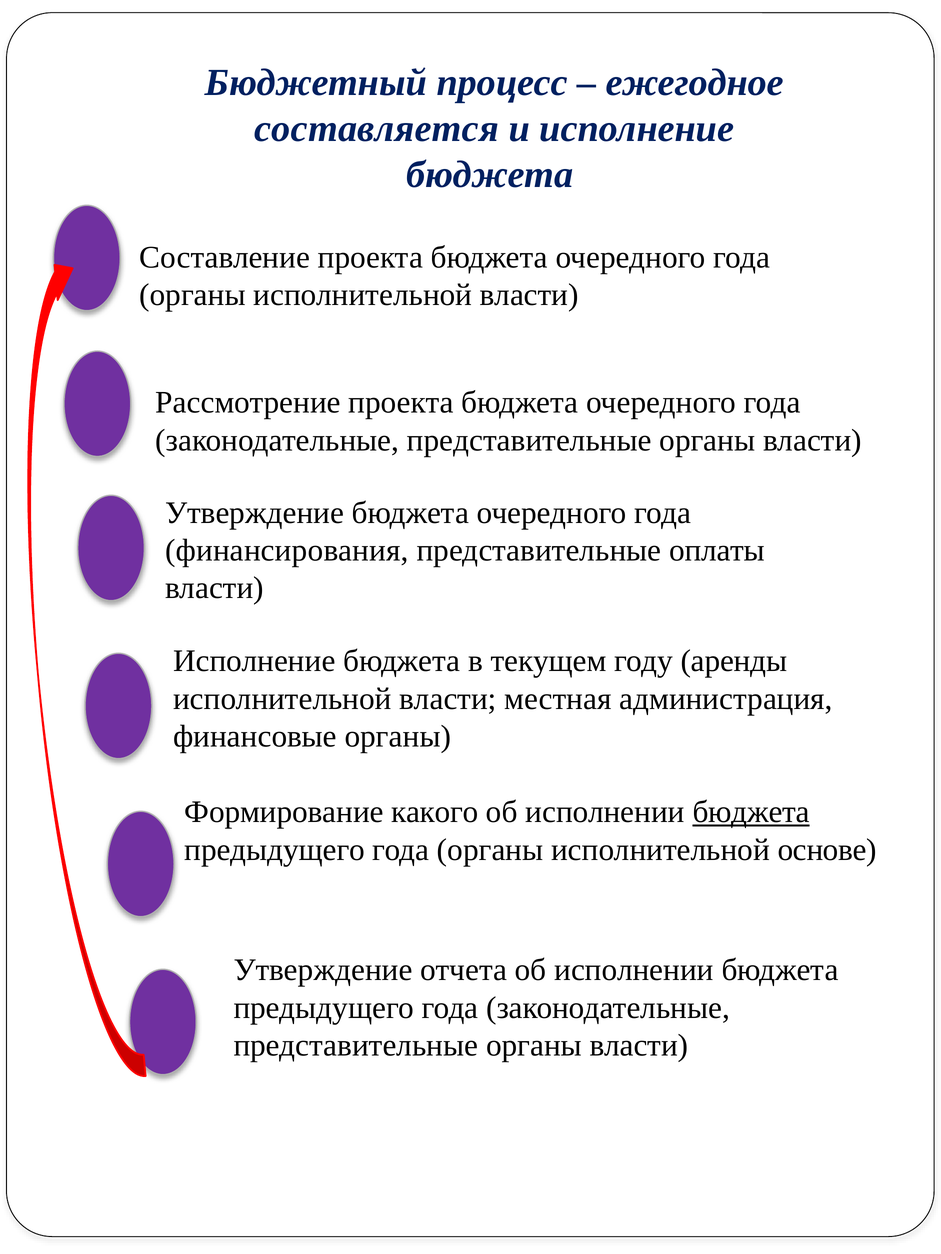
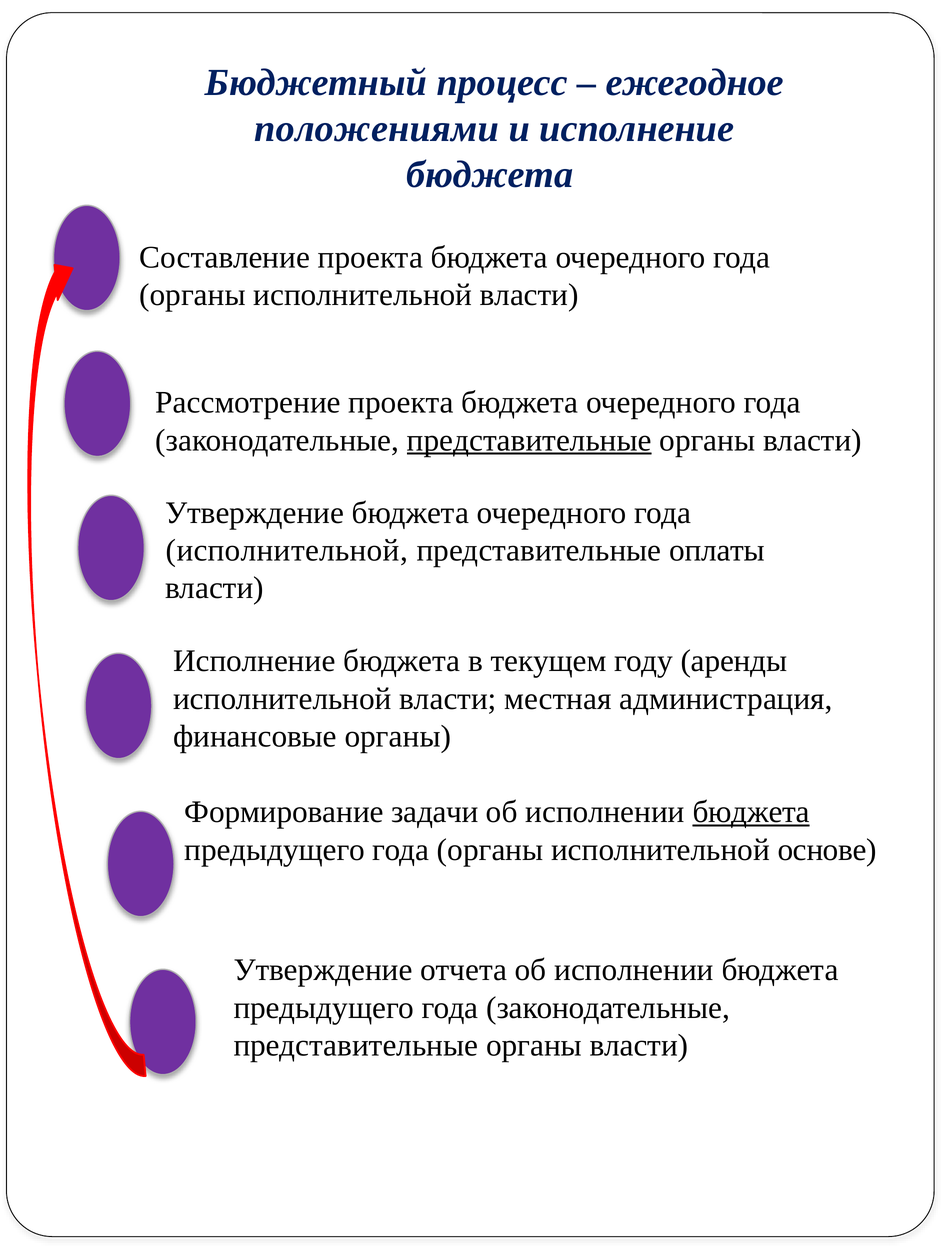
составляется: составляется -> положениями
представительные at (529, 440) underline: none -> present
финансирования at (287, 551): финансирования -> исполнительной
какого: какого -> задачи
